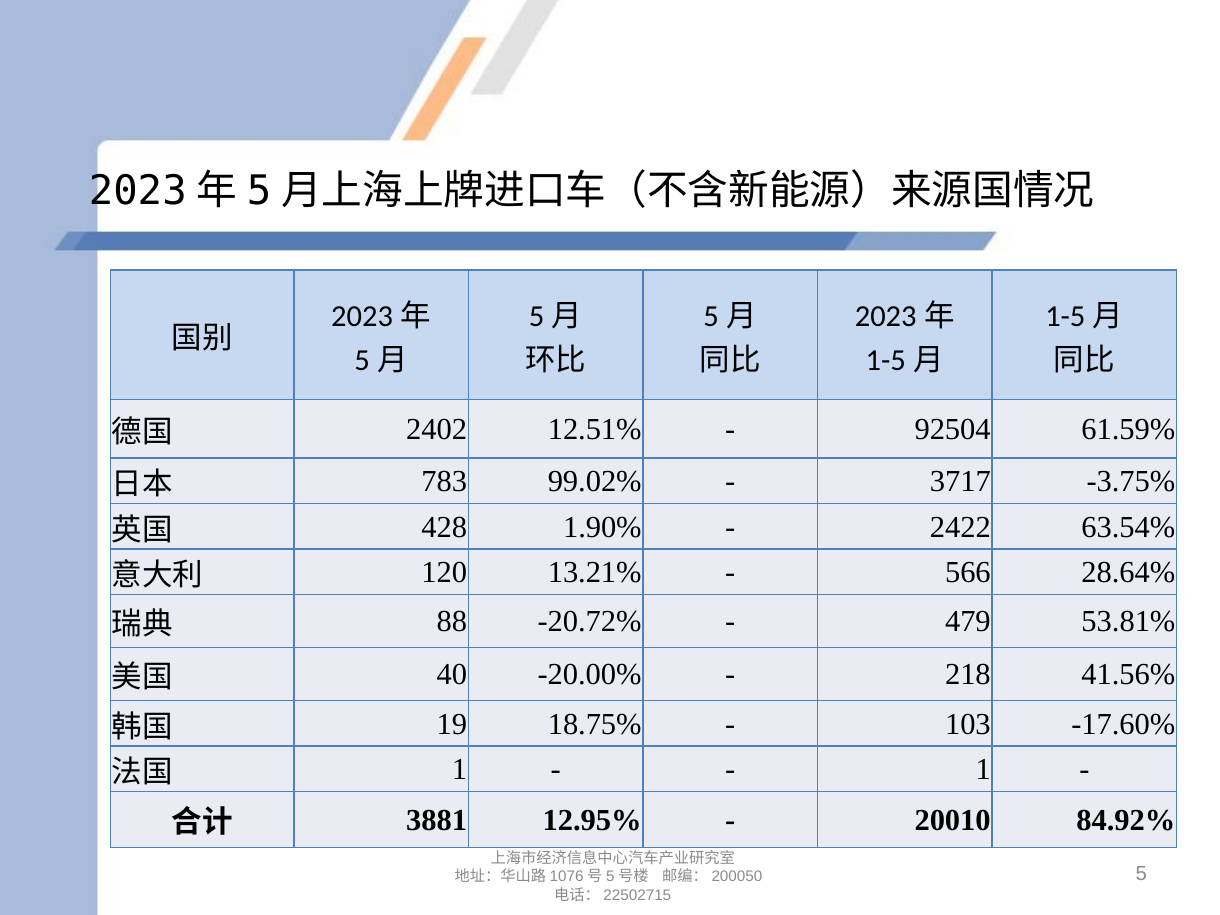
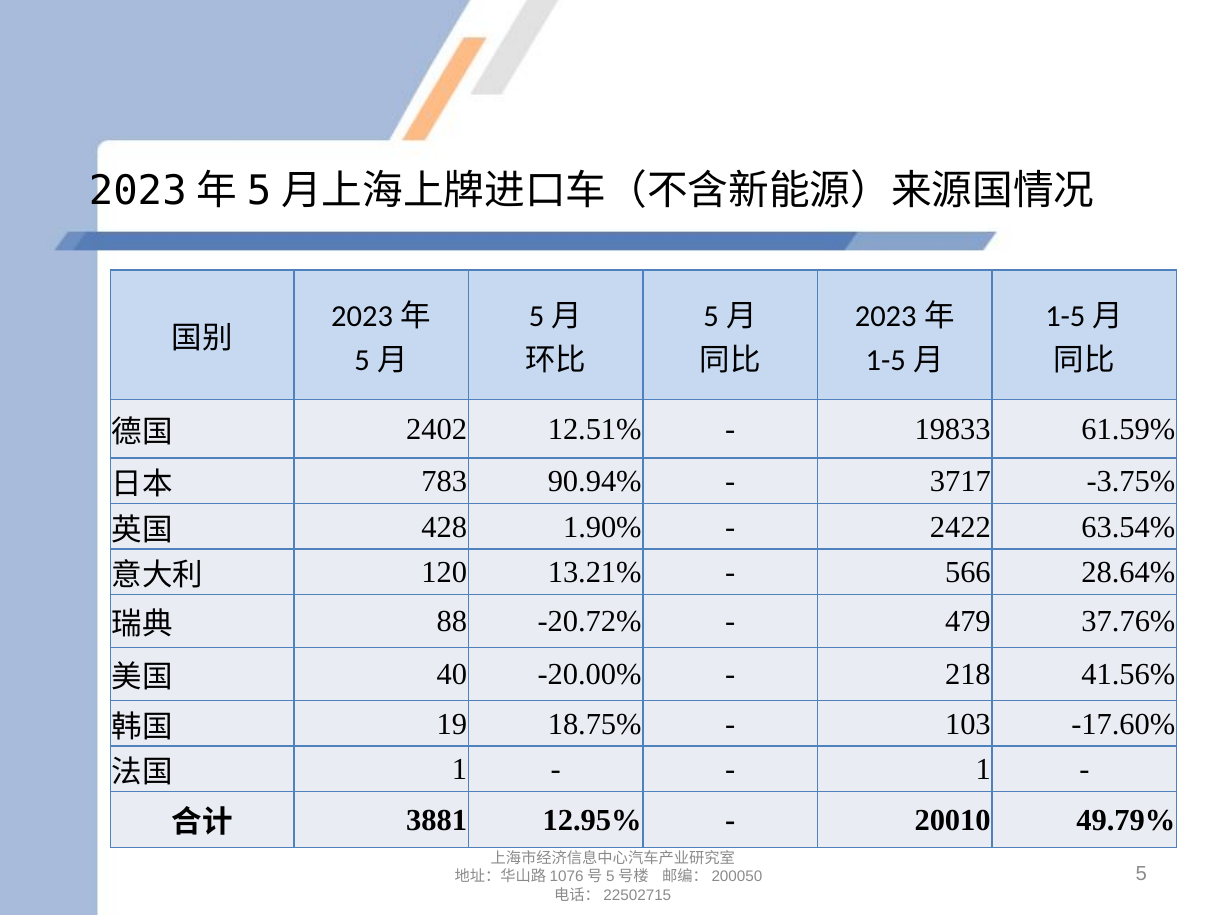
92504: 92504 -> 19833
99.02%: 99.02% -> 90.94%
53.81%: 53.81% -> 37.76%
84.92%: 84.92% -> 49.79%
